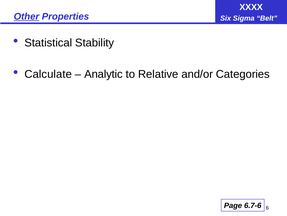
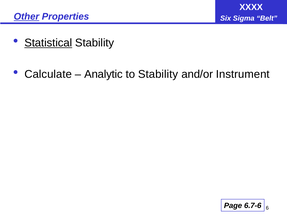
Statistical underline: none -> present
to Relative: Relative -> Stability
Categories: Categories -> Instrument
